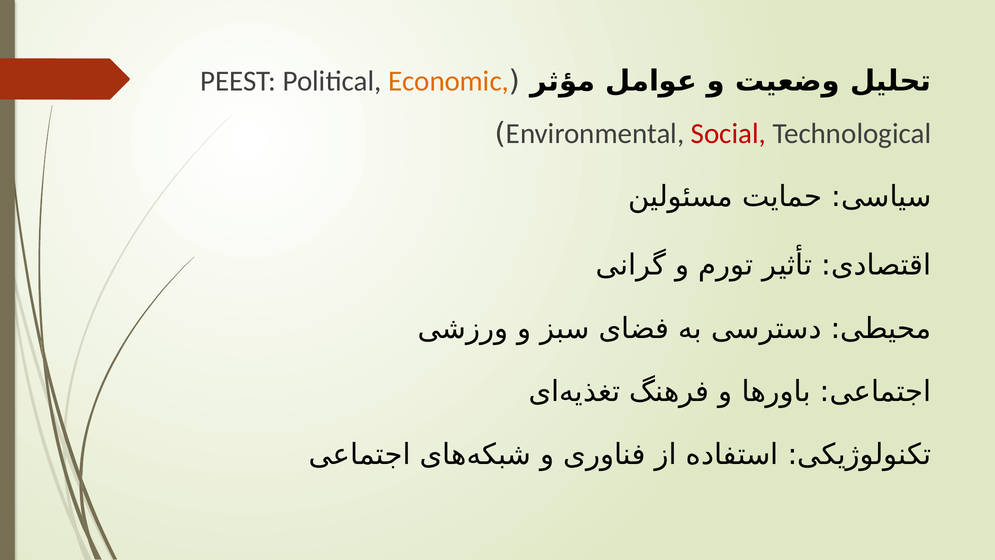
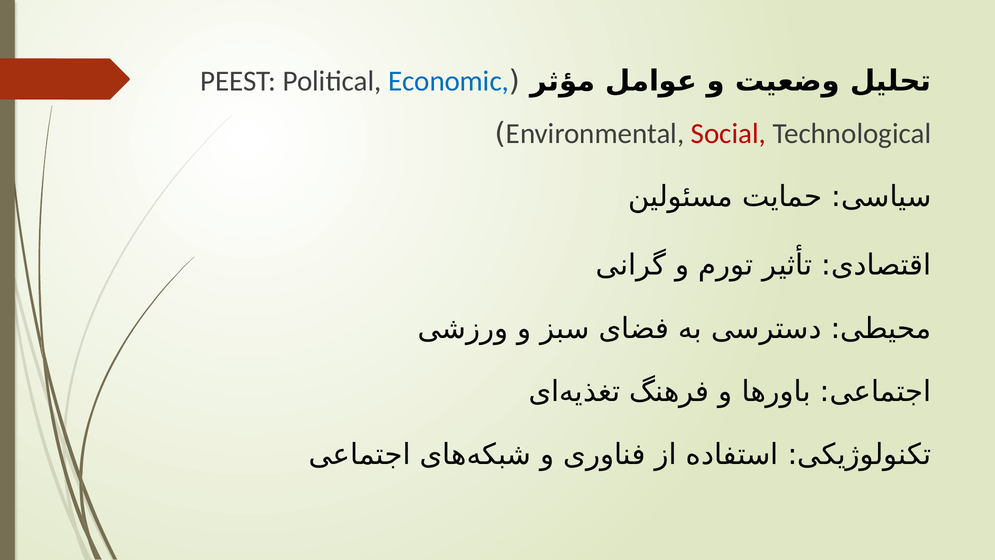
Economic colour: orange -> blue
